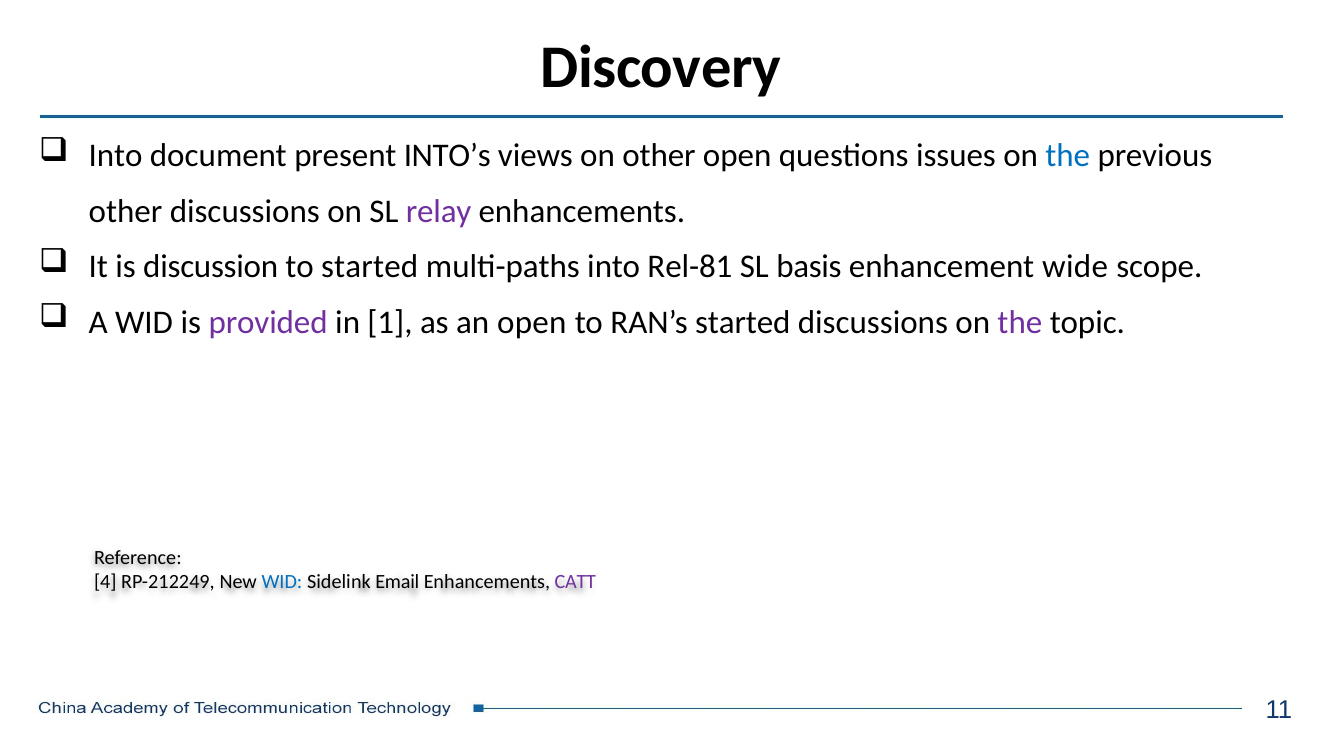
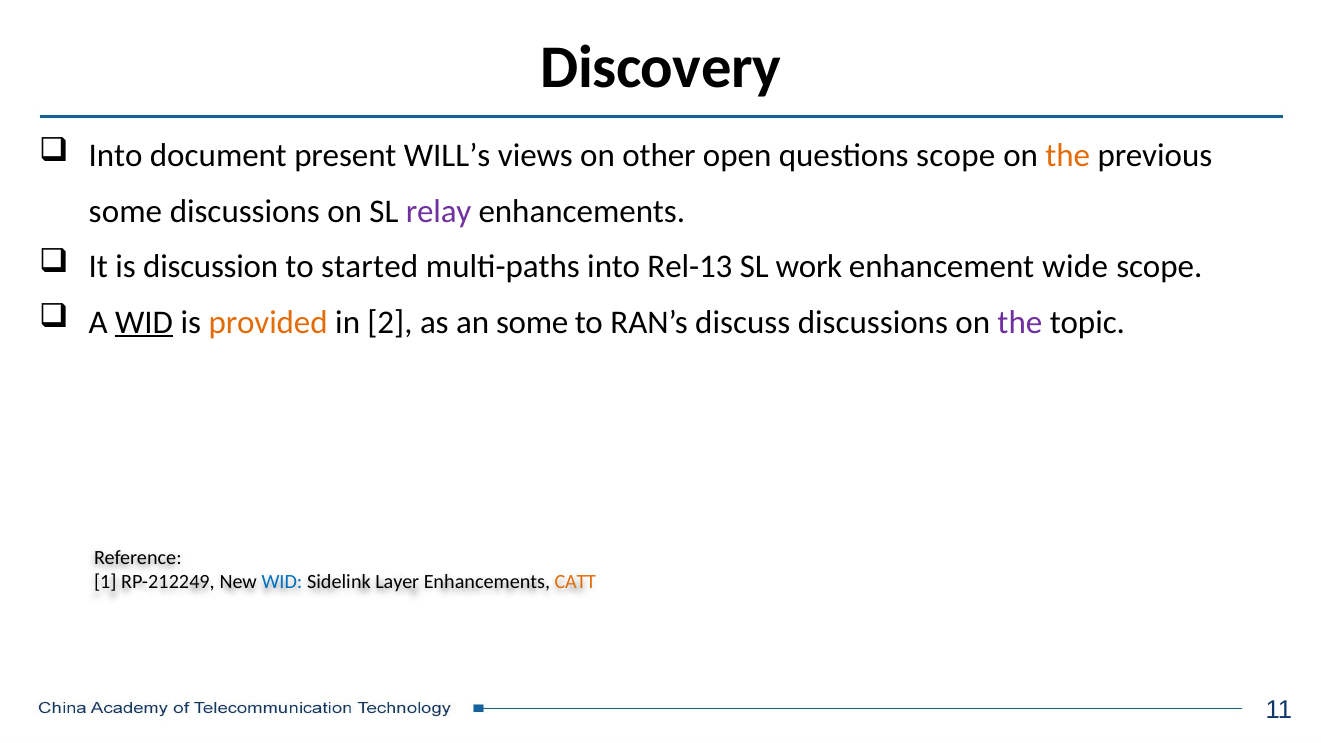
INTO’s: INTO’s -> WILL’s
questions issues: issues -> scope
the at (1068, 156) colour: blue -> orange
other at (126, 211): other -> some
Rel-81: Rel-81 -> Rel-13
basis: basis -> work
WID at (144, 322) underline: none -> present
provided colour: purple -> orange
1: 1 -> 2
an open: open -> some
RAN’s started: started -> discuss
4: 4 -> 1
Email: Email -> Layer
CATT colour: purple -> orange
